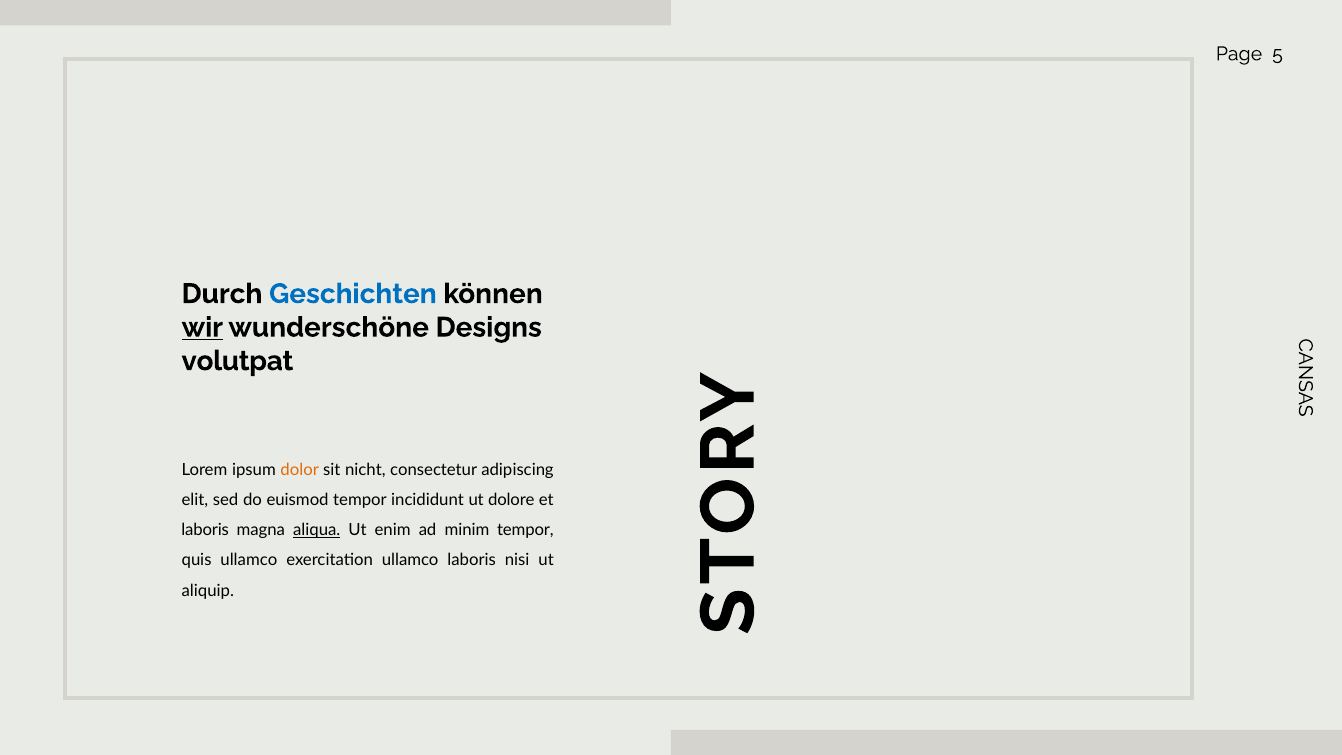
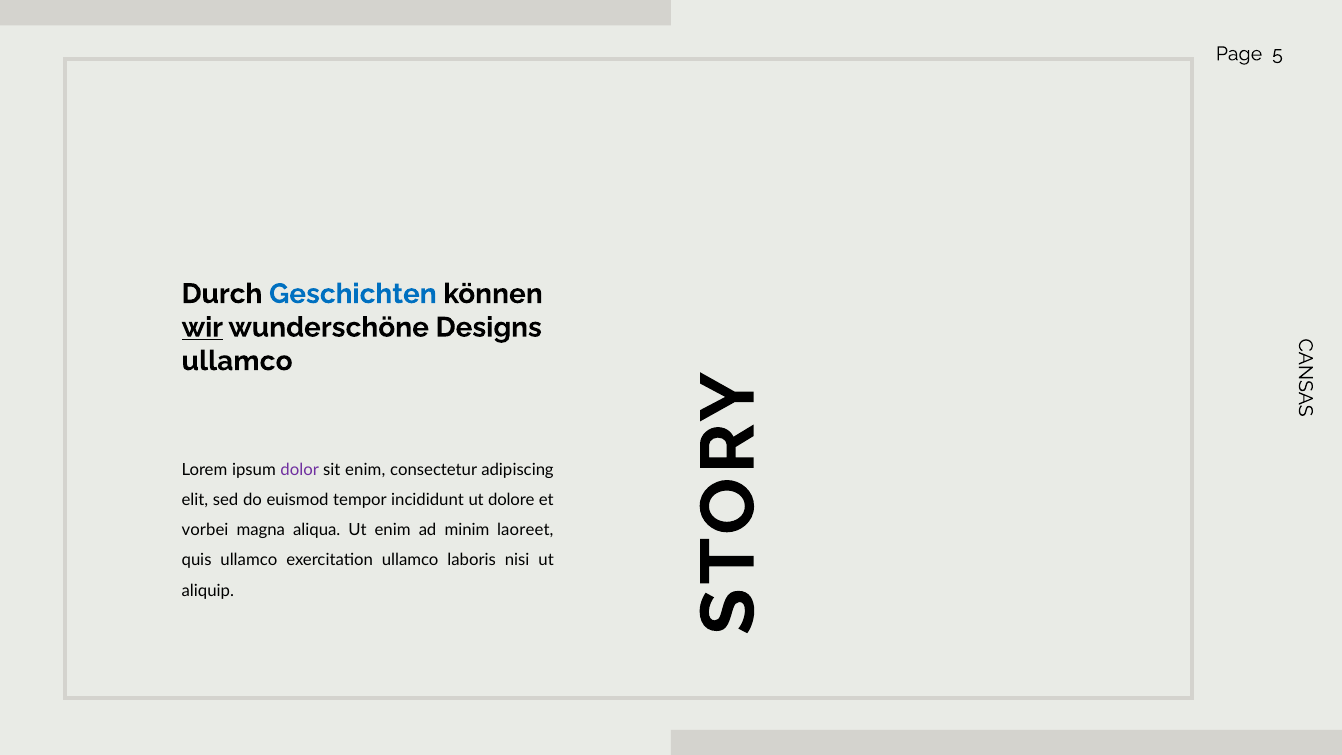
volutpat at (237, 361): volutpat -> ullamco
dolor colour: orange -> purple
sit nicht: nicht -> enim
laboris at (205, 530): laboris -> vorbei
aliqua underline: present -> none
minim tempor: tempor -> laoreet
